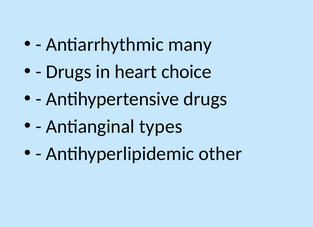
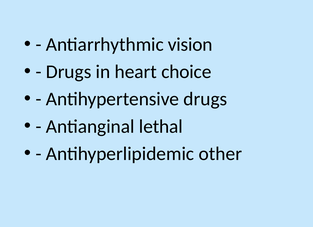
many: many -> vision
types: types -> lethal
